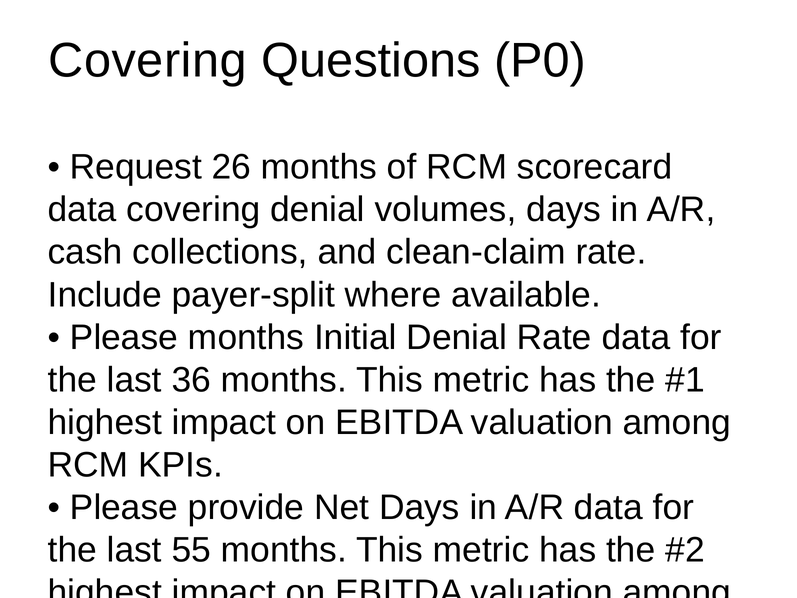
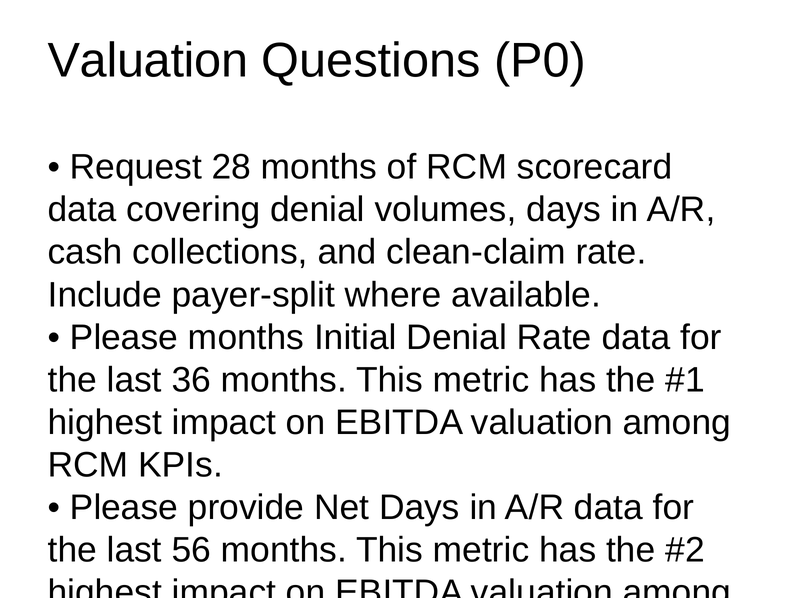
Covering at (148, 60): Covering -> Valuation
26: 26 -> 28
55: 55 -> 56
